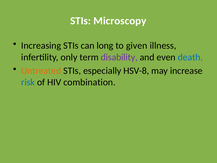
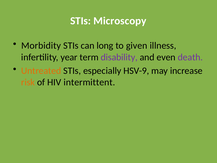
Increasing: Increasing -> Morbidity
only: only -> year
death colour: blue -> purple
HSV-8: HSV-8 -> HSV-9
risk colour: blue -> orange
combination: combination -> intermittent
